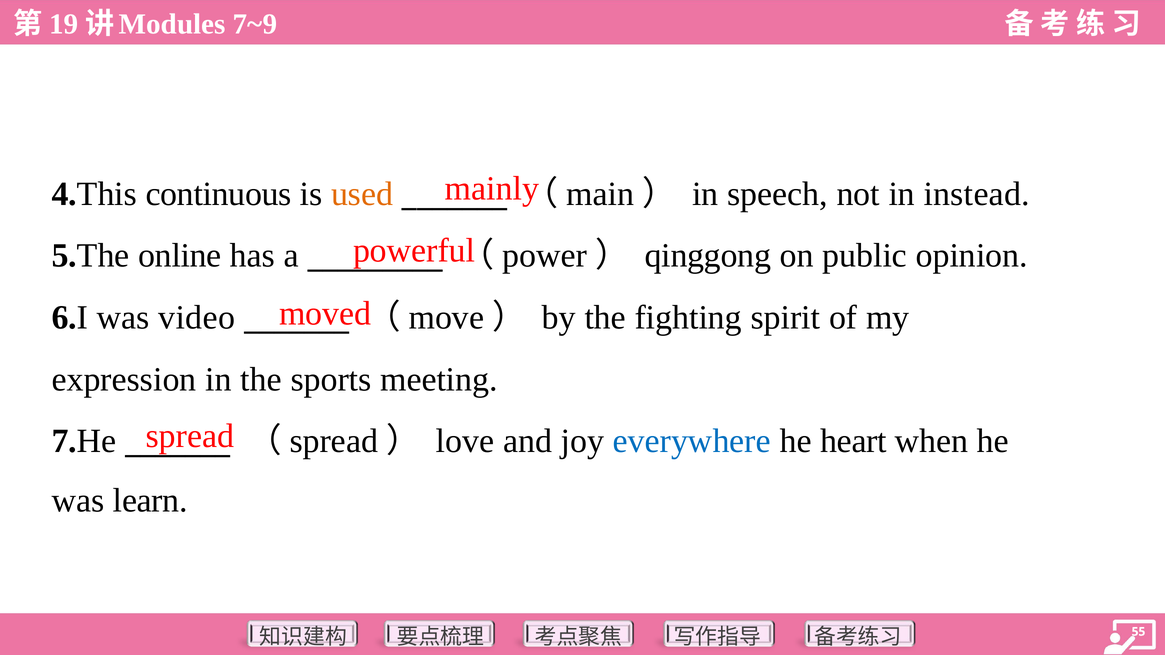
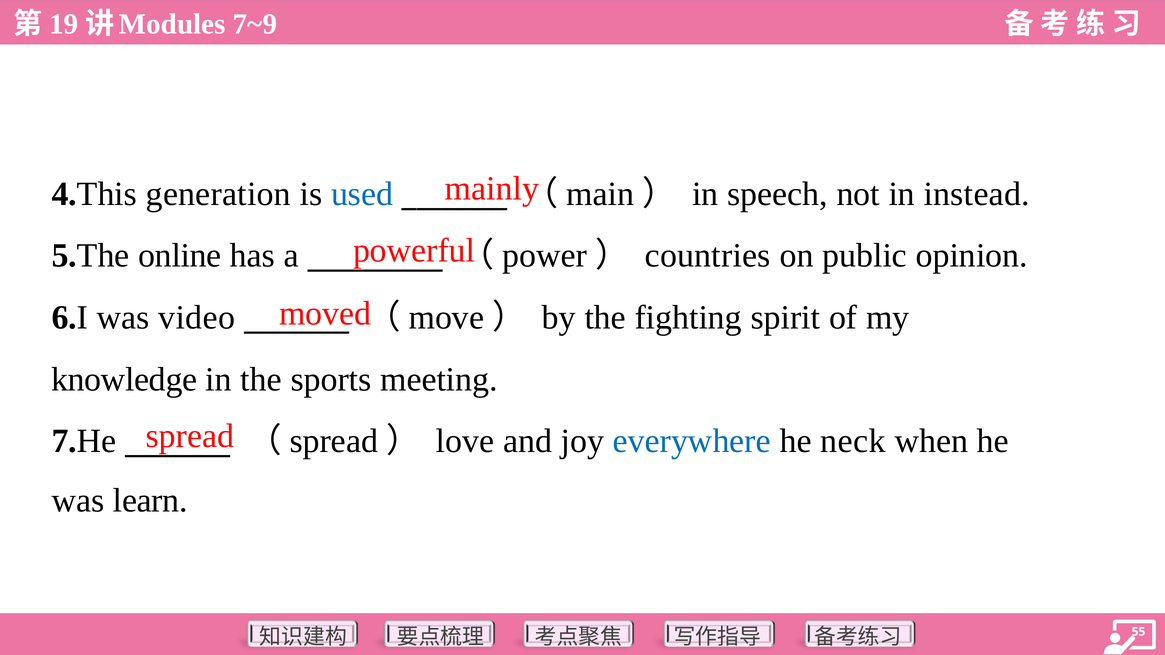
continuous: continuous -> generation
used colour: orange -> blue
qinggong: qinggong -> countries
expression: expression -> knowledge
heart: heart -> neck
